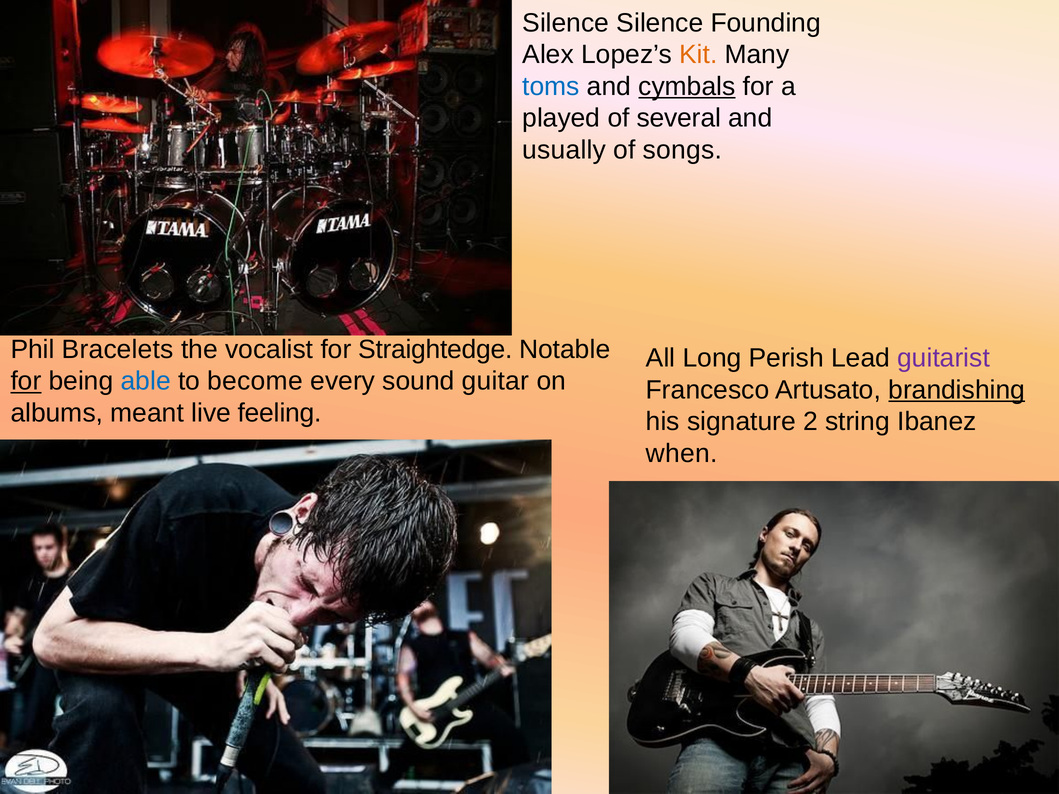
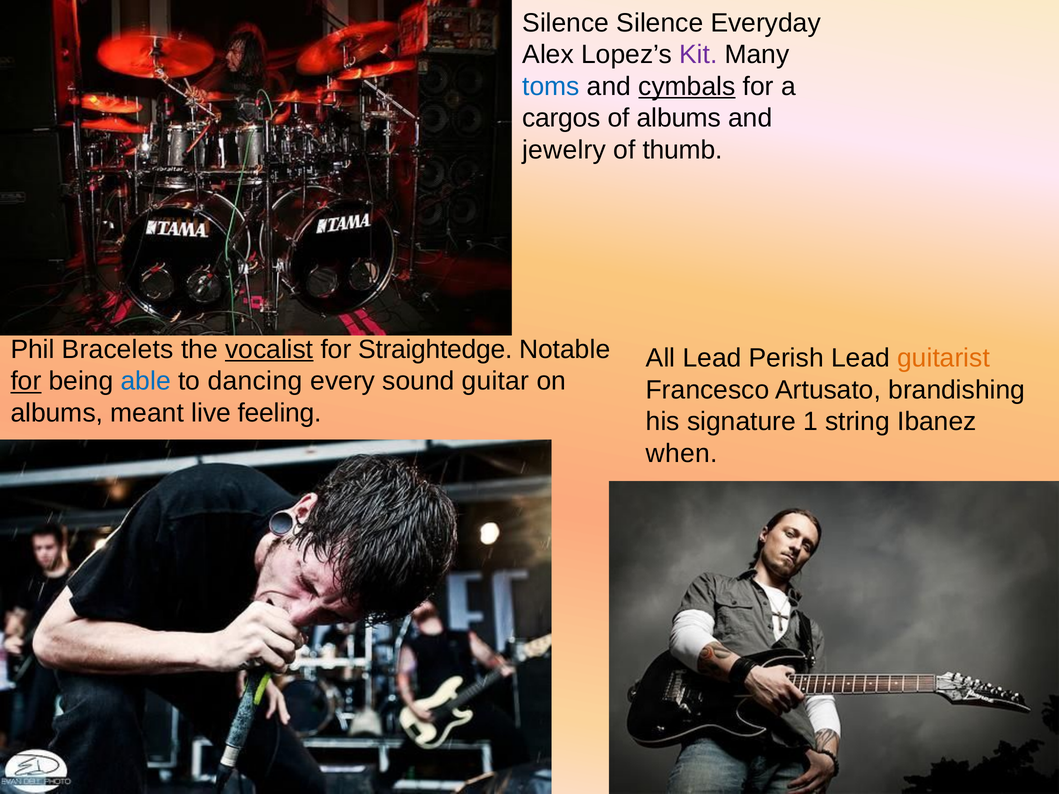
Founding: Founding -> Everyday
Kit colour: orange -> purple
played: played -> cargos
of several: several -> albums
usually: usually -> jewelry
songs: songs -> thumb
vocalist underline: none -> present
All Long: Long -> Lead
guitarist colour: purple -> orange
become: become -> dancing
brandishing underline: present -> none
2: 2 -> 1
